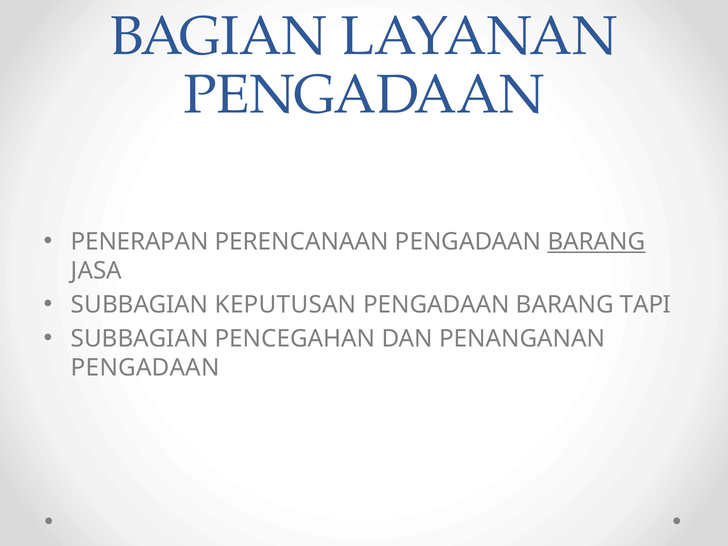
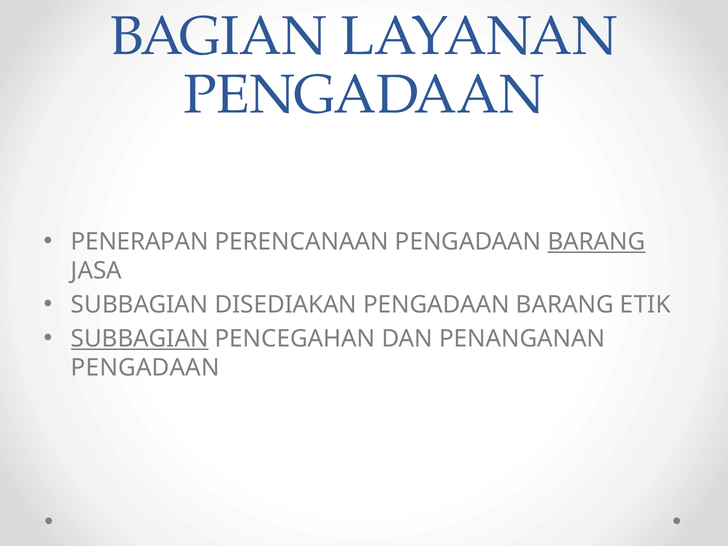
KEPUTUSAN: KEPUTUSAN -> DISEDIAKAN
TAPI: TAPI -> ETIK
SUBBAGIAN at (140, 339) underline: none -> present
